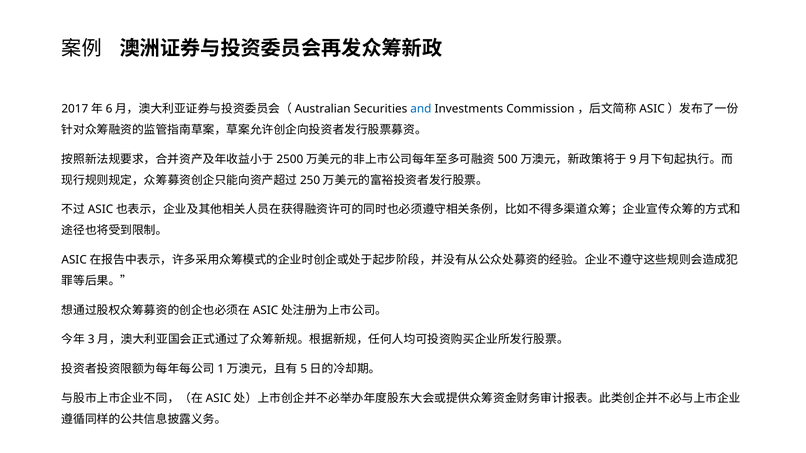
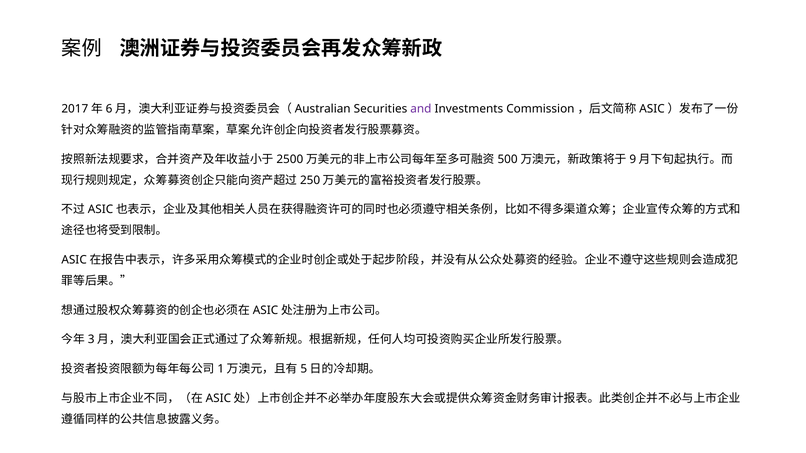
and colour: blue -> purple
